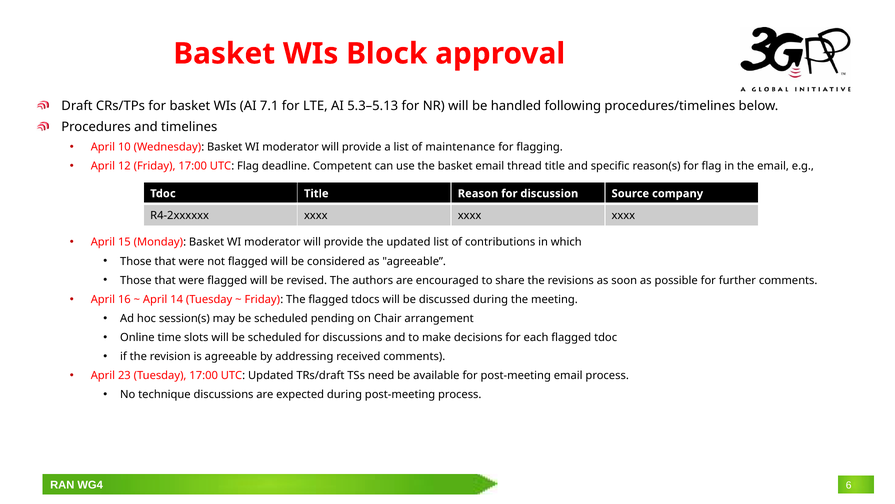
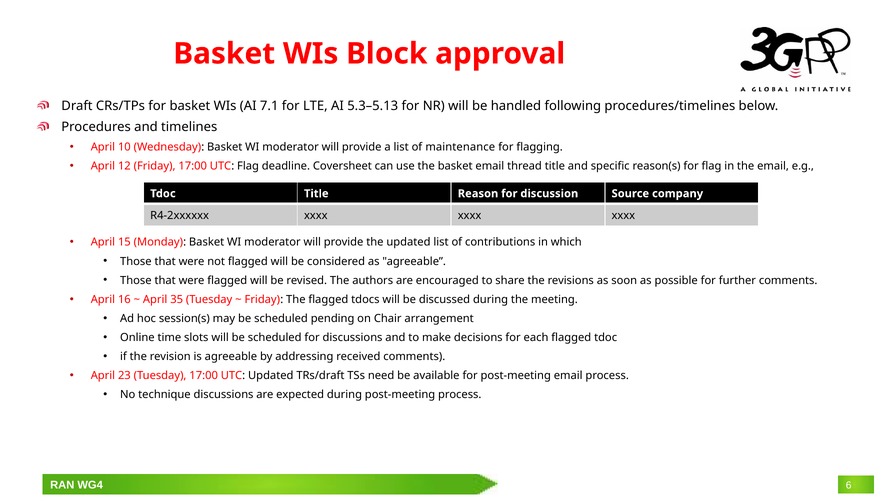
Competent: Competent -> Coversheet
14: 14 -> 35
